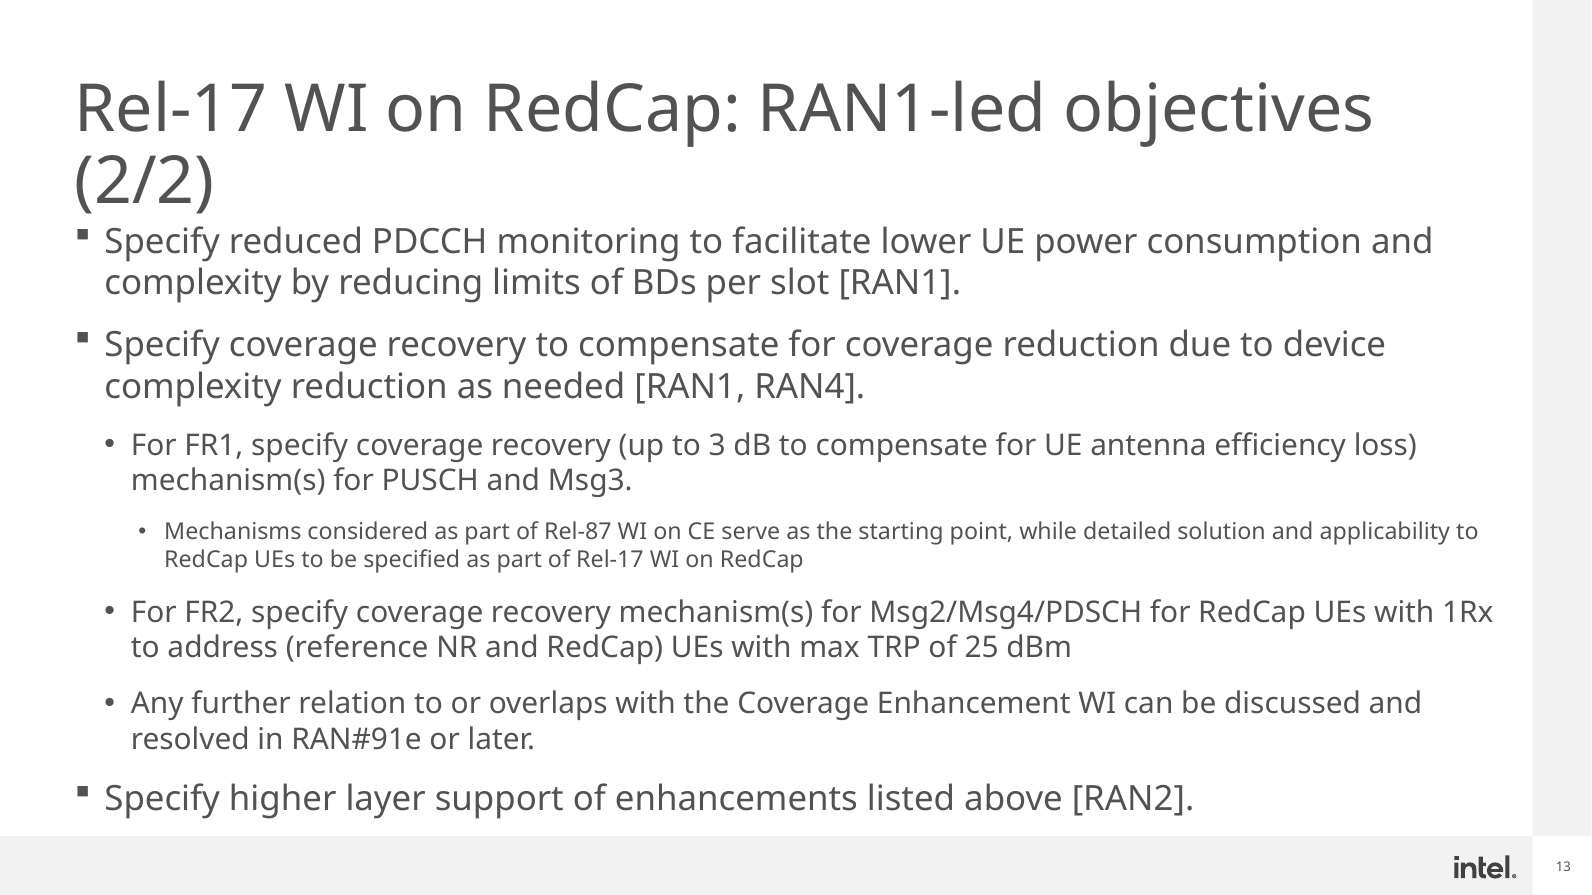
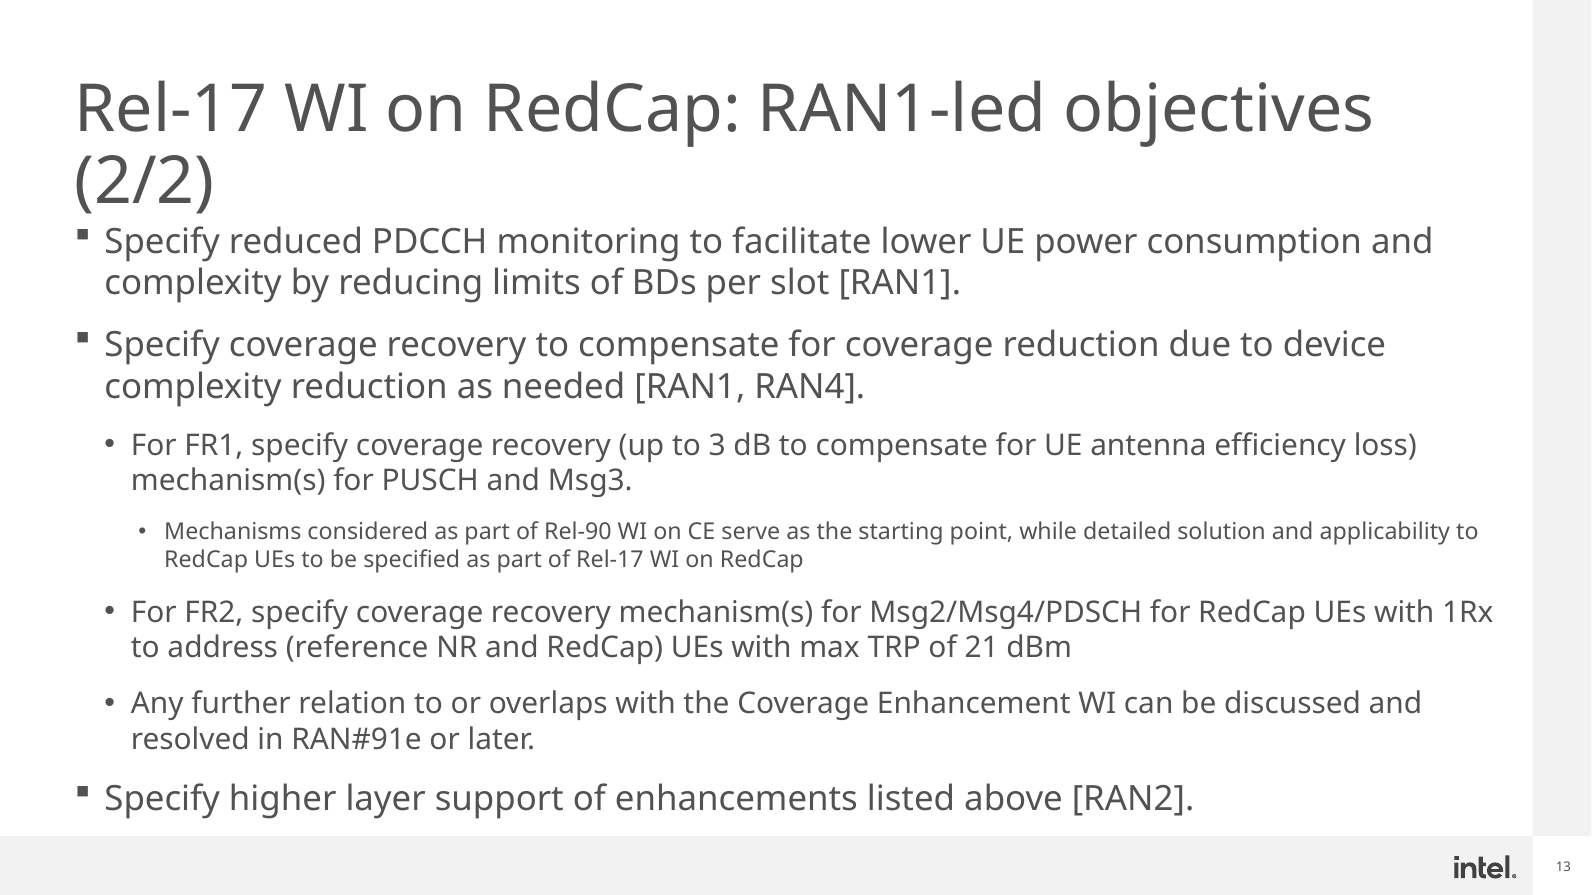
Rel-87: Rel-87 -> Rel-90
25: 25 -> 21
